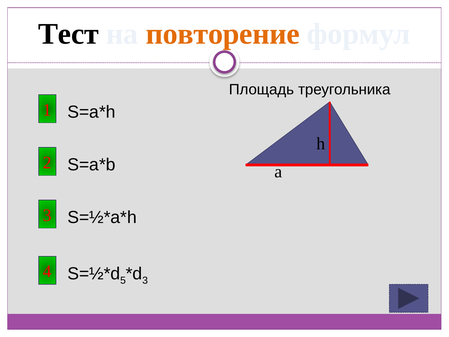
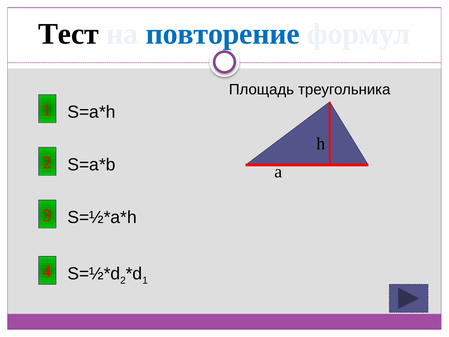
повторение colour: orange -> blue
5 at (123, 280): 5 -> 2
3 at (145, 280): 3 -> 1
